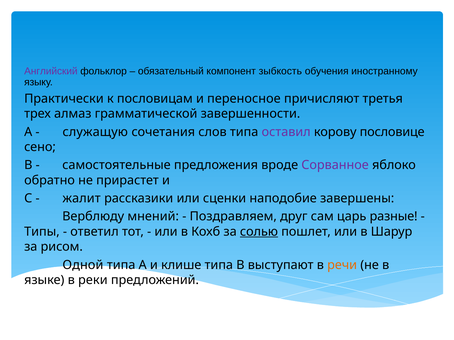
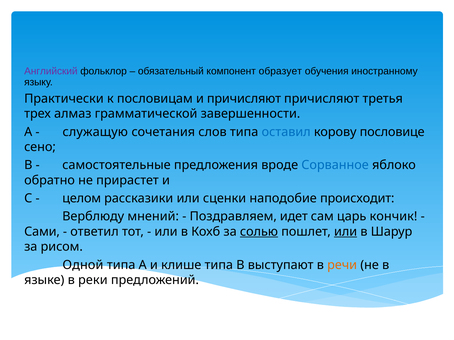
зыбкость: зыбкость -> образует
и переносное: переносное -> причисляют
оставил colour: purple -> blue
Сорванное colour: purple -> blue
жалит: жалит -> целом
завершены: завершены -> происходит
друг: друг -> идет
разные: разные -> кончик
Типы: Типы -> Сами
или at (346, 232) underline: none -> present
